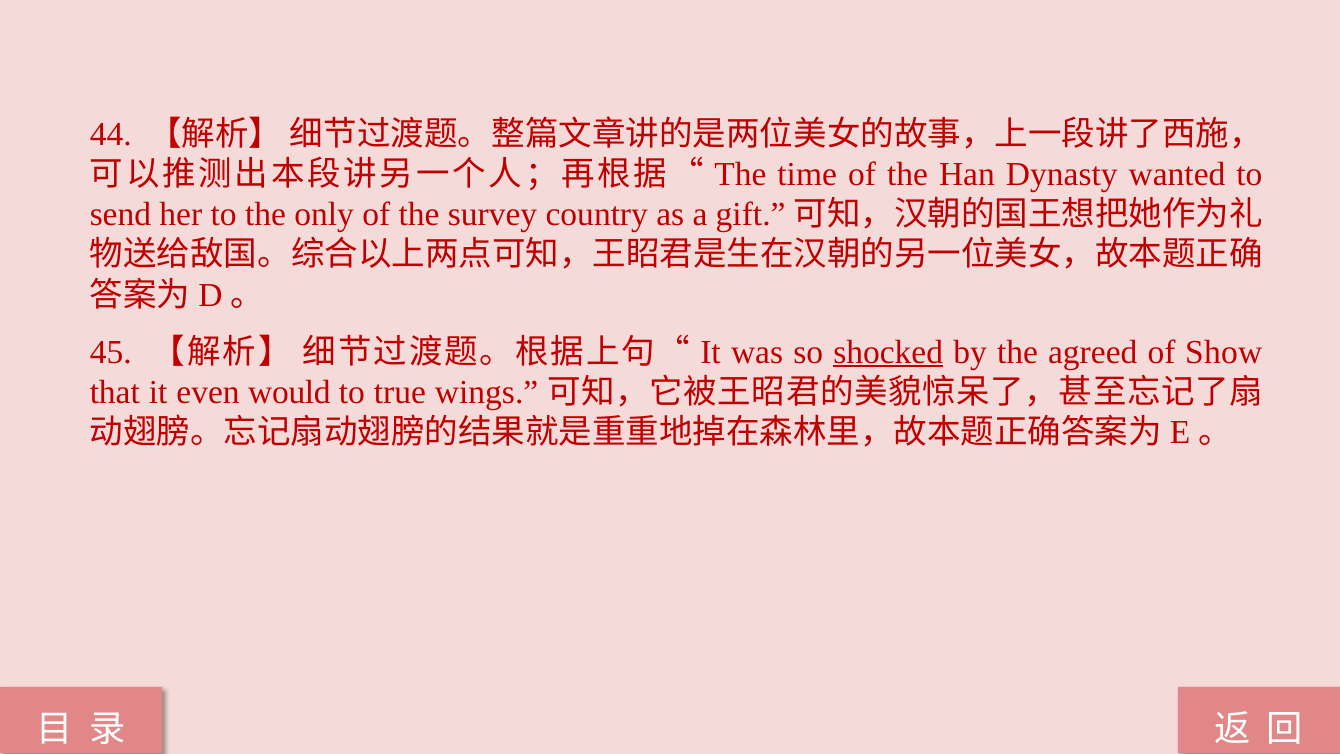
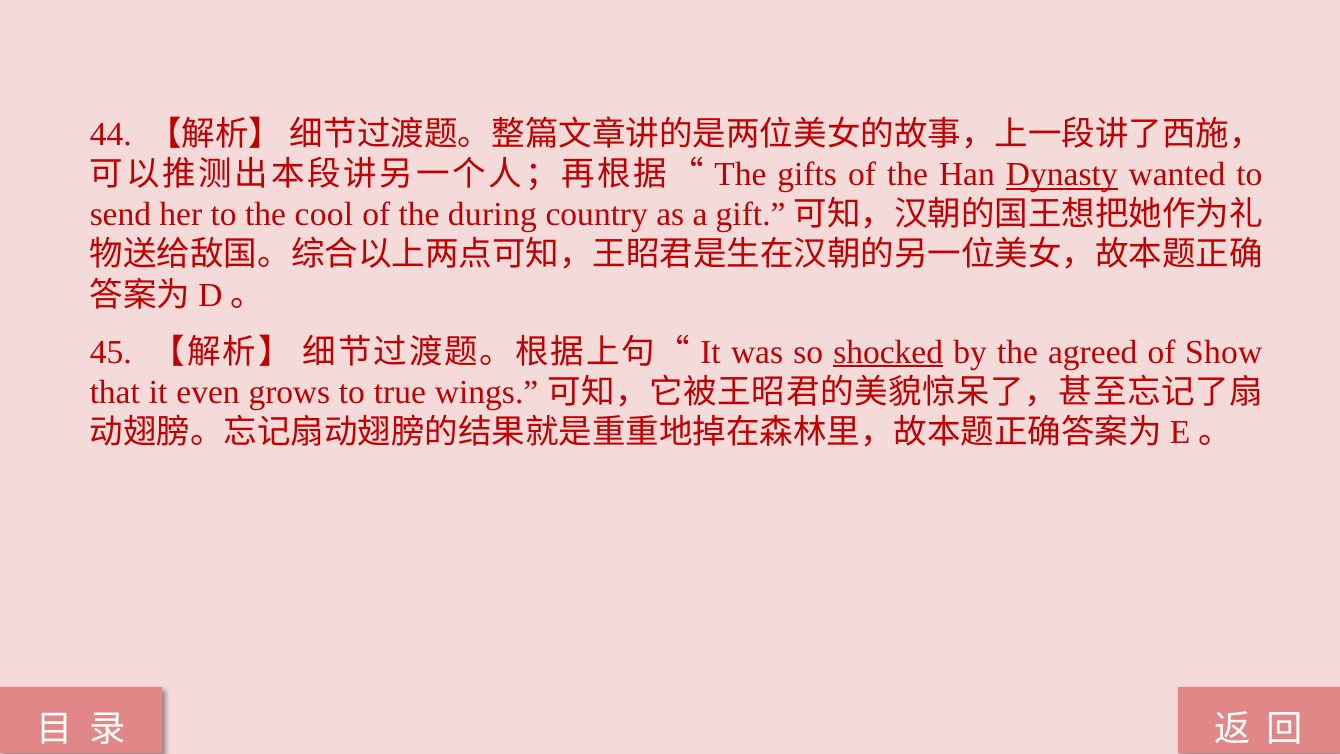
time: time -> gifts
Dynasty underline: none -> present
only: only -> cool
survey: survey -> during
would: would -> grows
